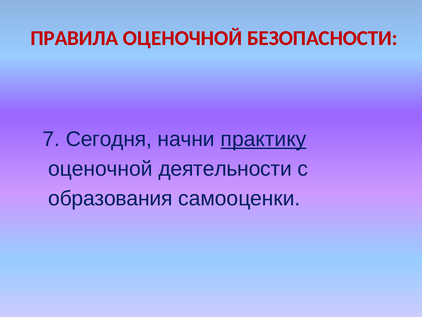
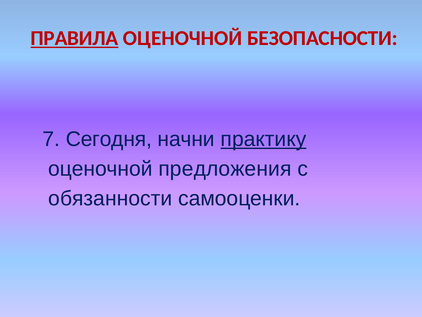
ПРАВИЛА underline: none -> present
деятельности: деятельности -> предложения
образования: образования -> обязанности
